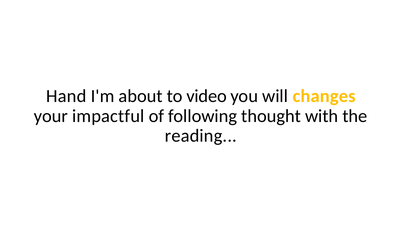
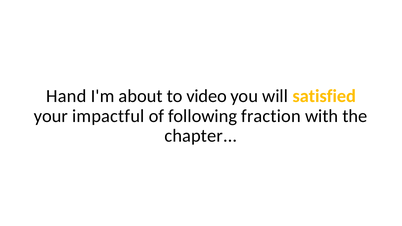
changes: changes -> satisfied
thought: thought -> fraction
reading: reading -> chapter
